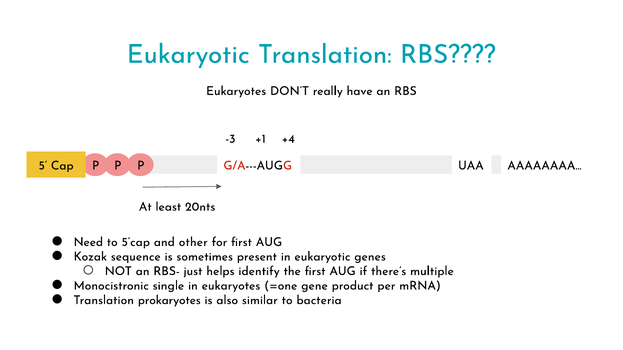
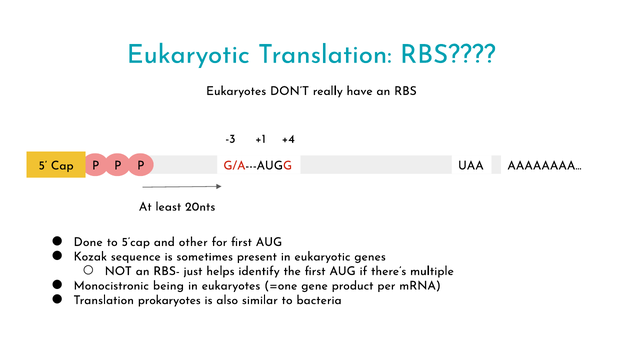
Need: Need -> Done
single: single -> being
